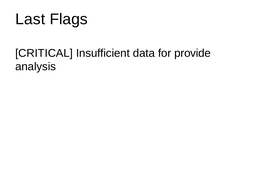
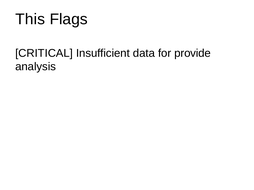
Last: Last -> This
